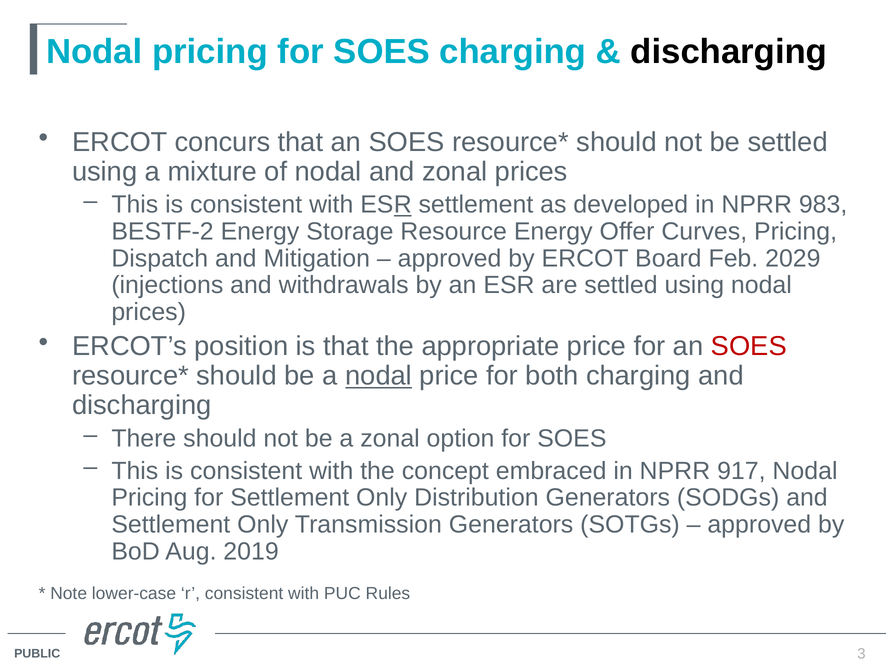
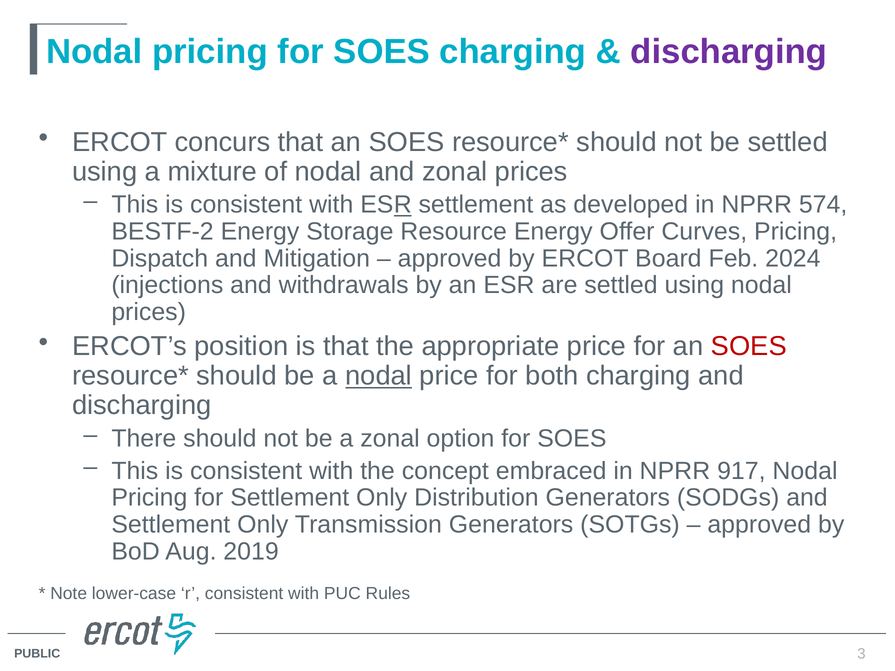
discharging at (729, 52) colour: black -> purple
983: 983 -> 574
2029: 2029 -> 2024
